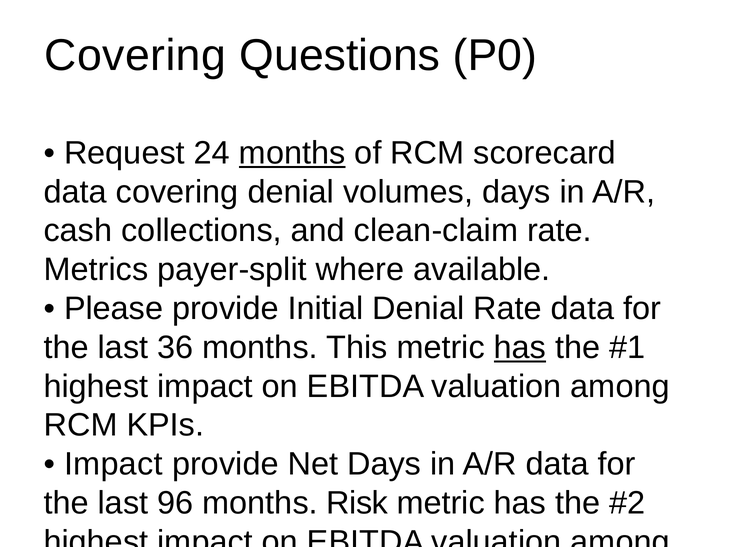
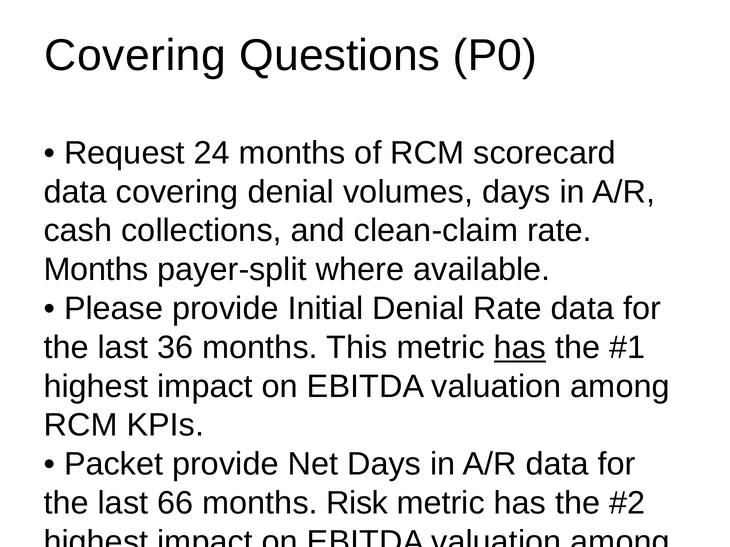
months at (292, 153) underline: present -> none
Metrics at (96, 270): Metrics -> Months
Impact at (113, 465): Impact -> Packet
96: 96 -> 66
